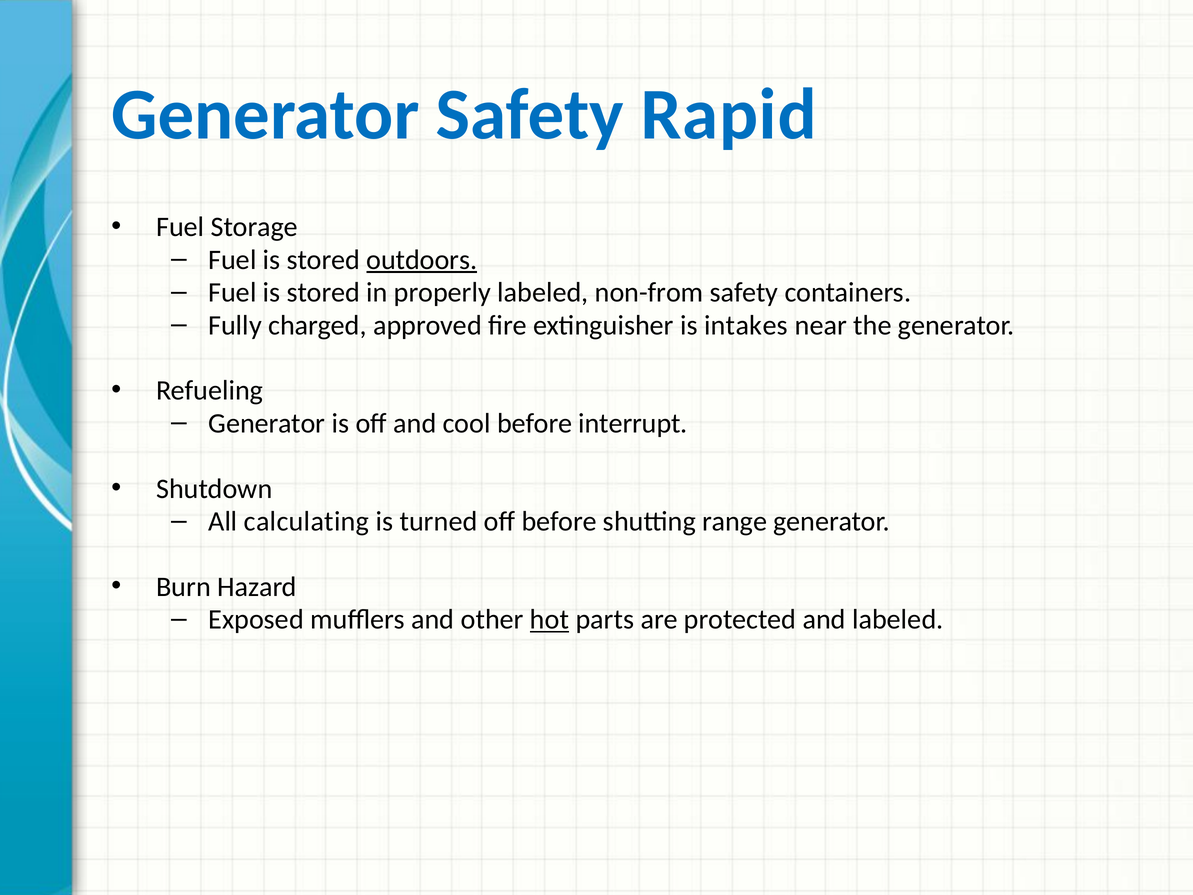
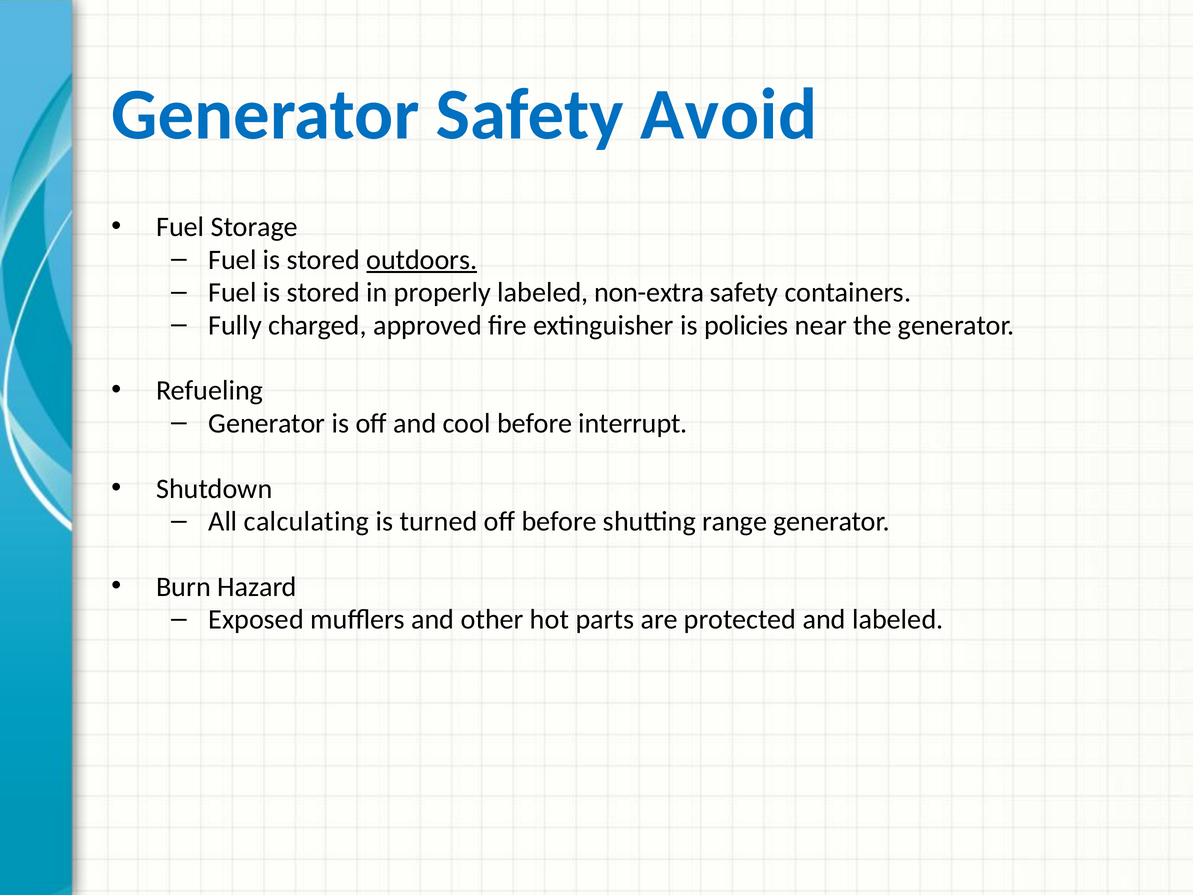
Rapid: Rapid -> Avoid
non-from: non-from -> non-extra
intakes: intakes -> policies
hot underline: present -> none
